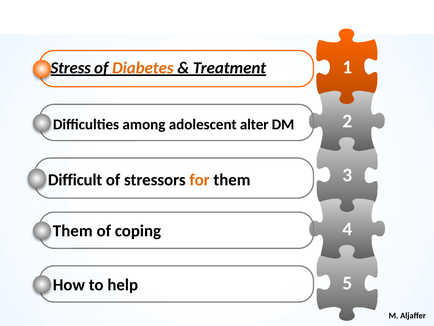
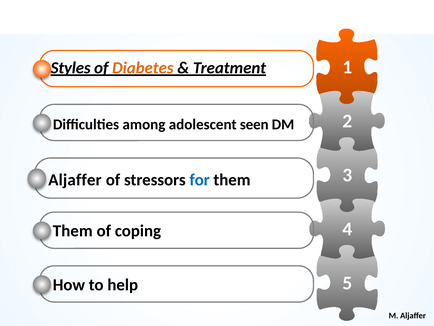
Stress: Stress -> Styles
alter: alter -> seen
Difficult at (75, 180): Difficult -> Aljaffer
for colour: orange -> blue
